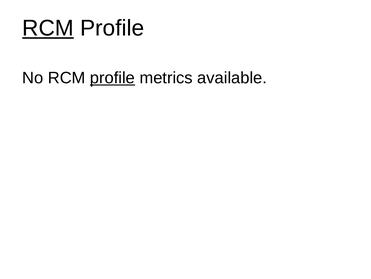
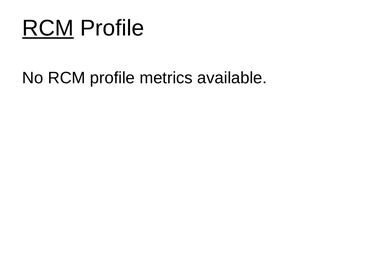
profile at (112, 78) underline: present -> none
